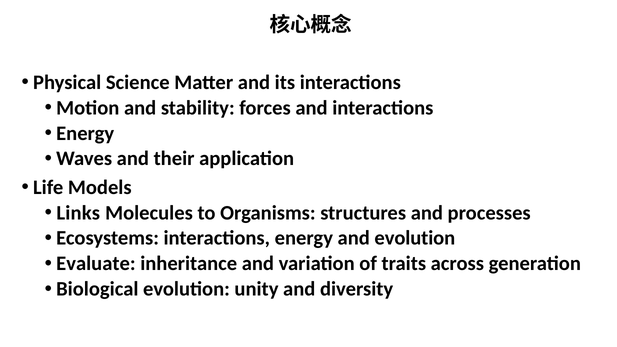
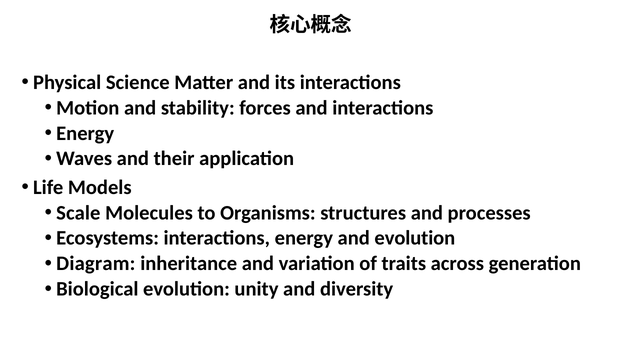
Links: Links -> Scale
Evaluate: Evaluate -> Diagram
